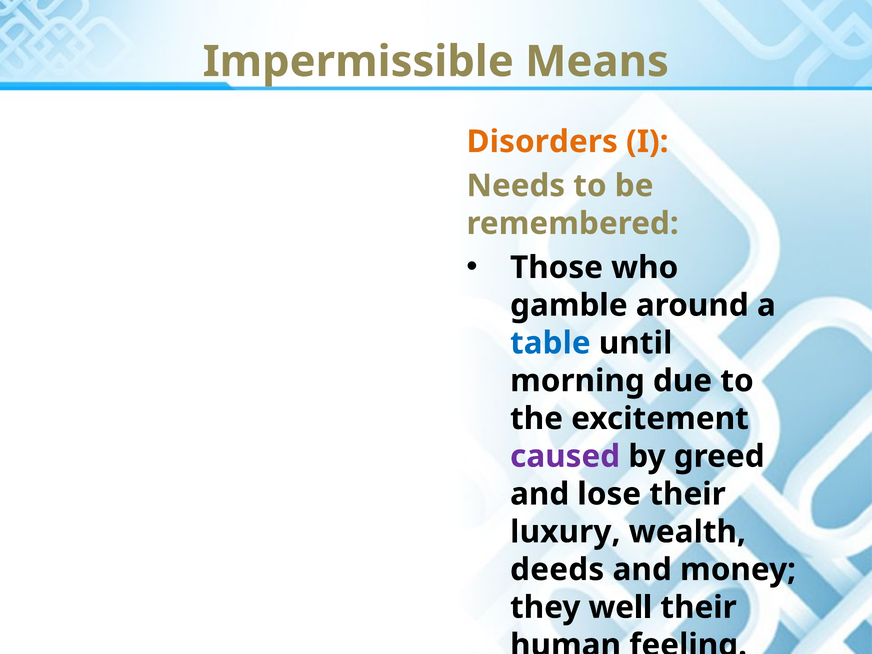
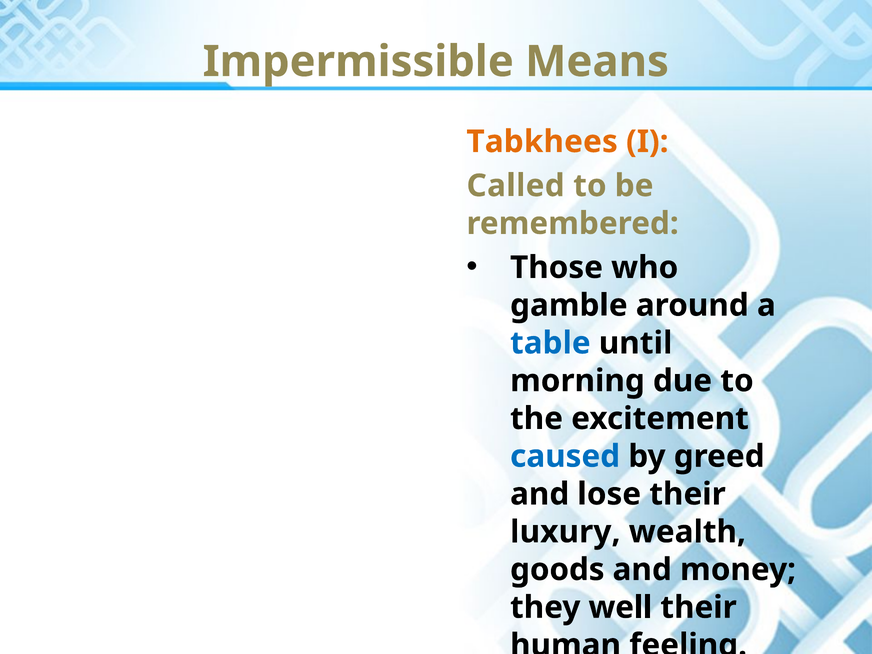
Disorders: Disorders -> Tabkhees
Needs: Needs -> Called
caused colour: purple -> blue
deeds: deeds -> goods
